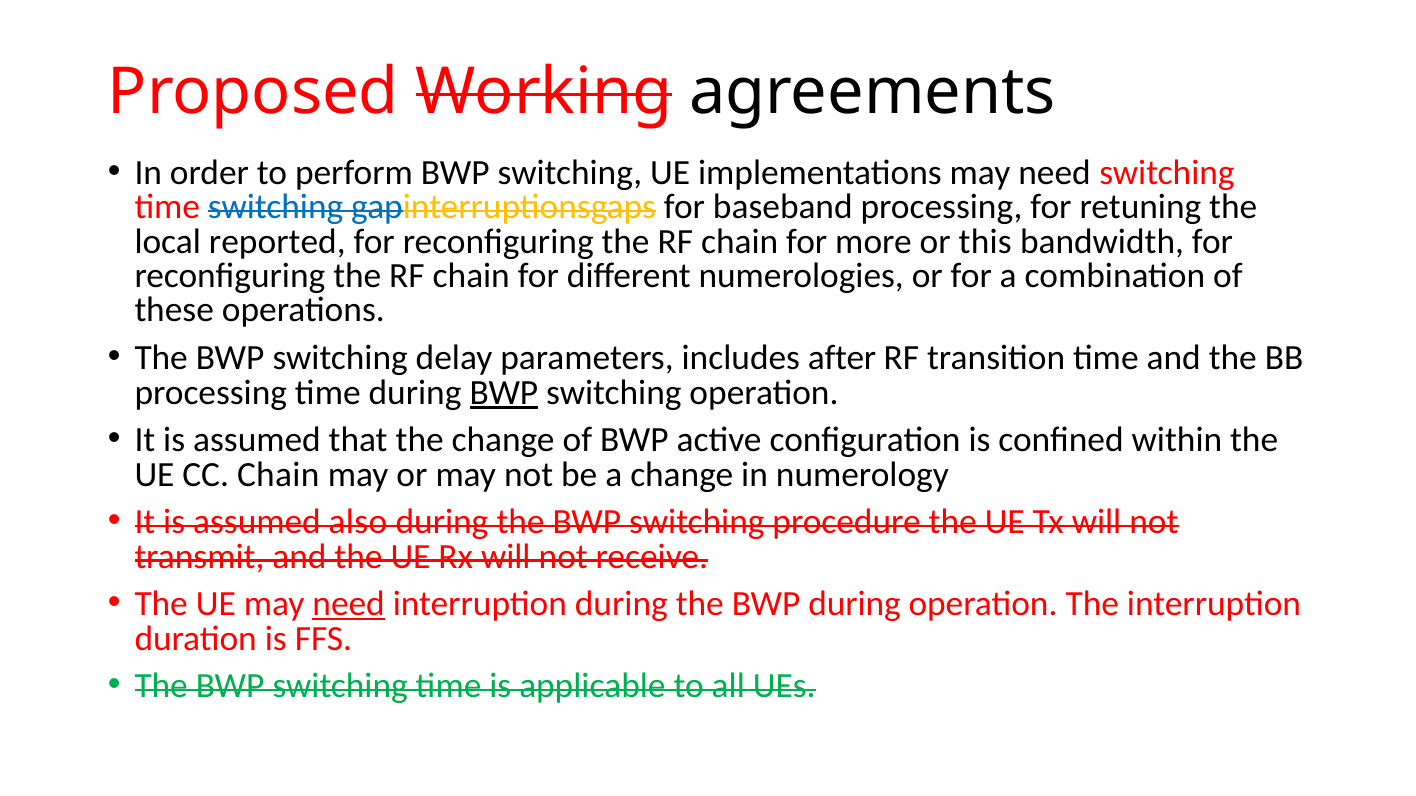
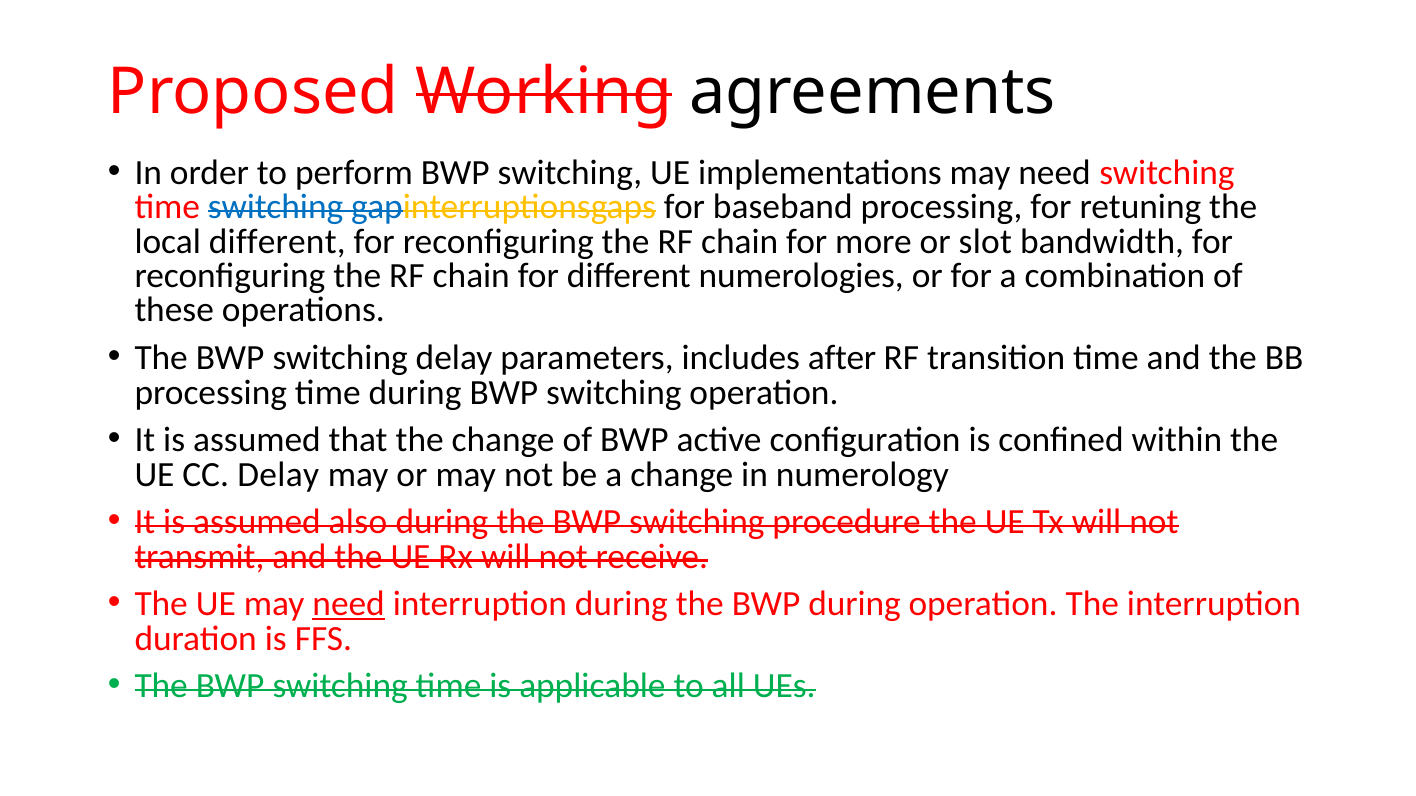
local reported: reported -> different
this: this -> slot
BWP at (504, 393) underline: present -> none
CC Chain: Chain -> Delay
